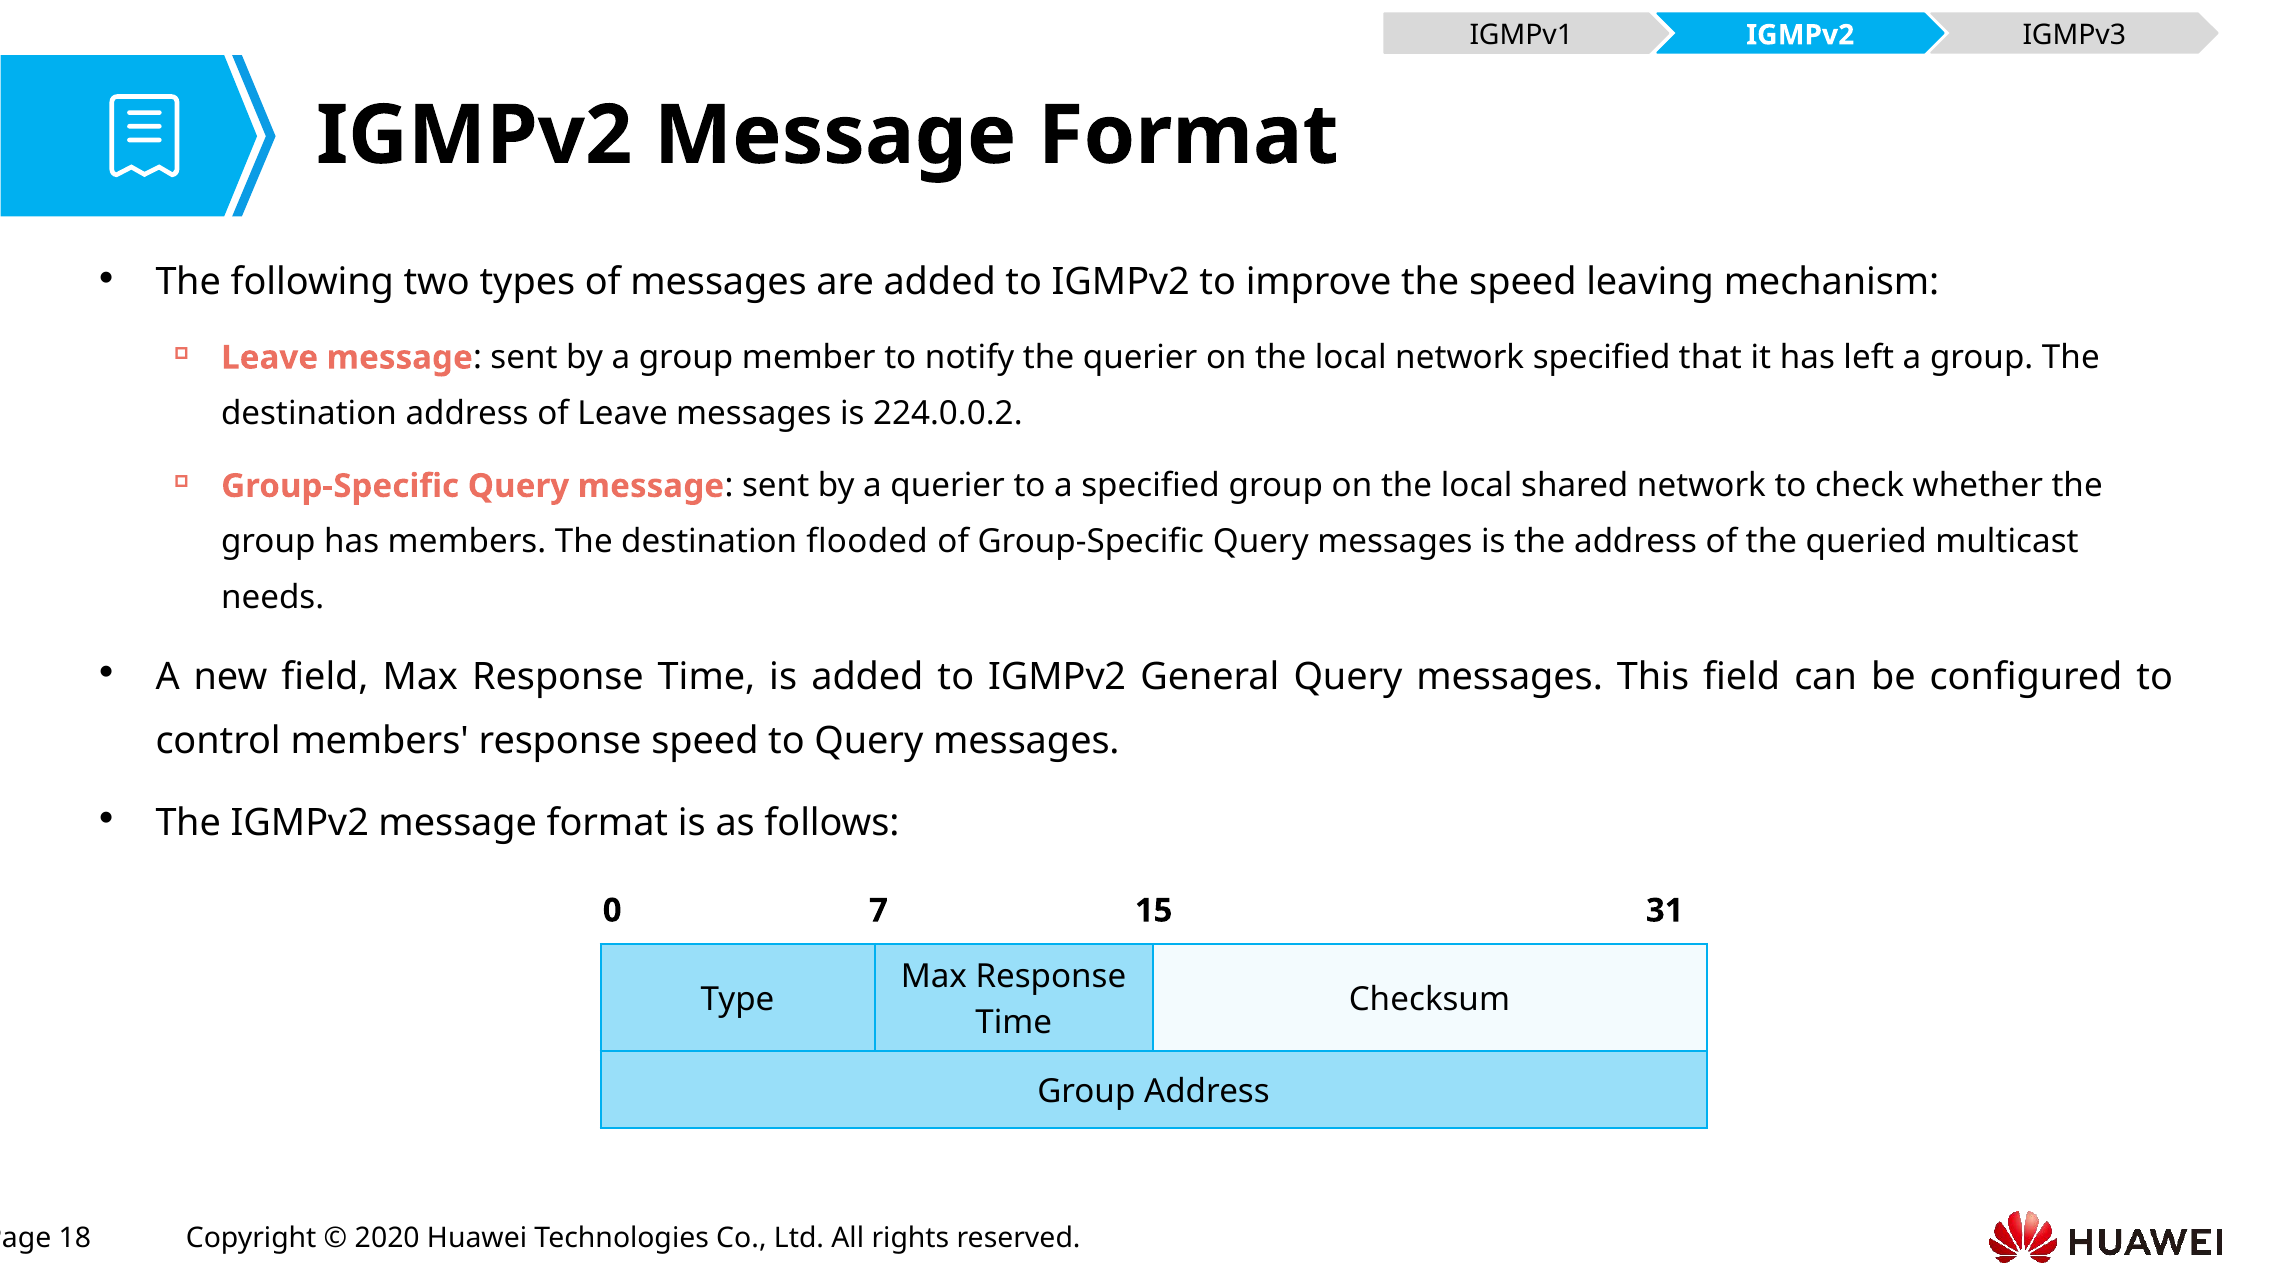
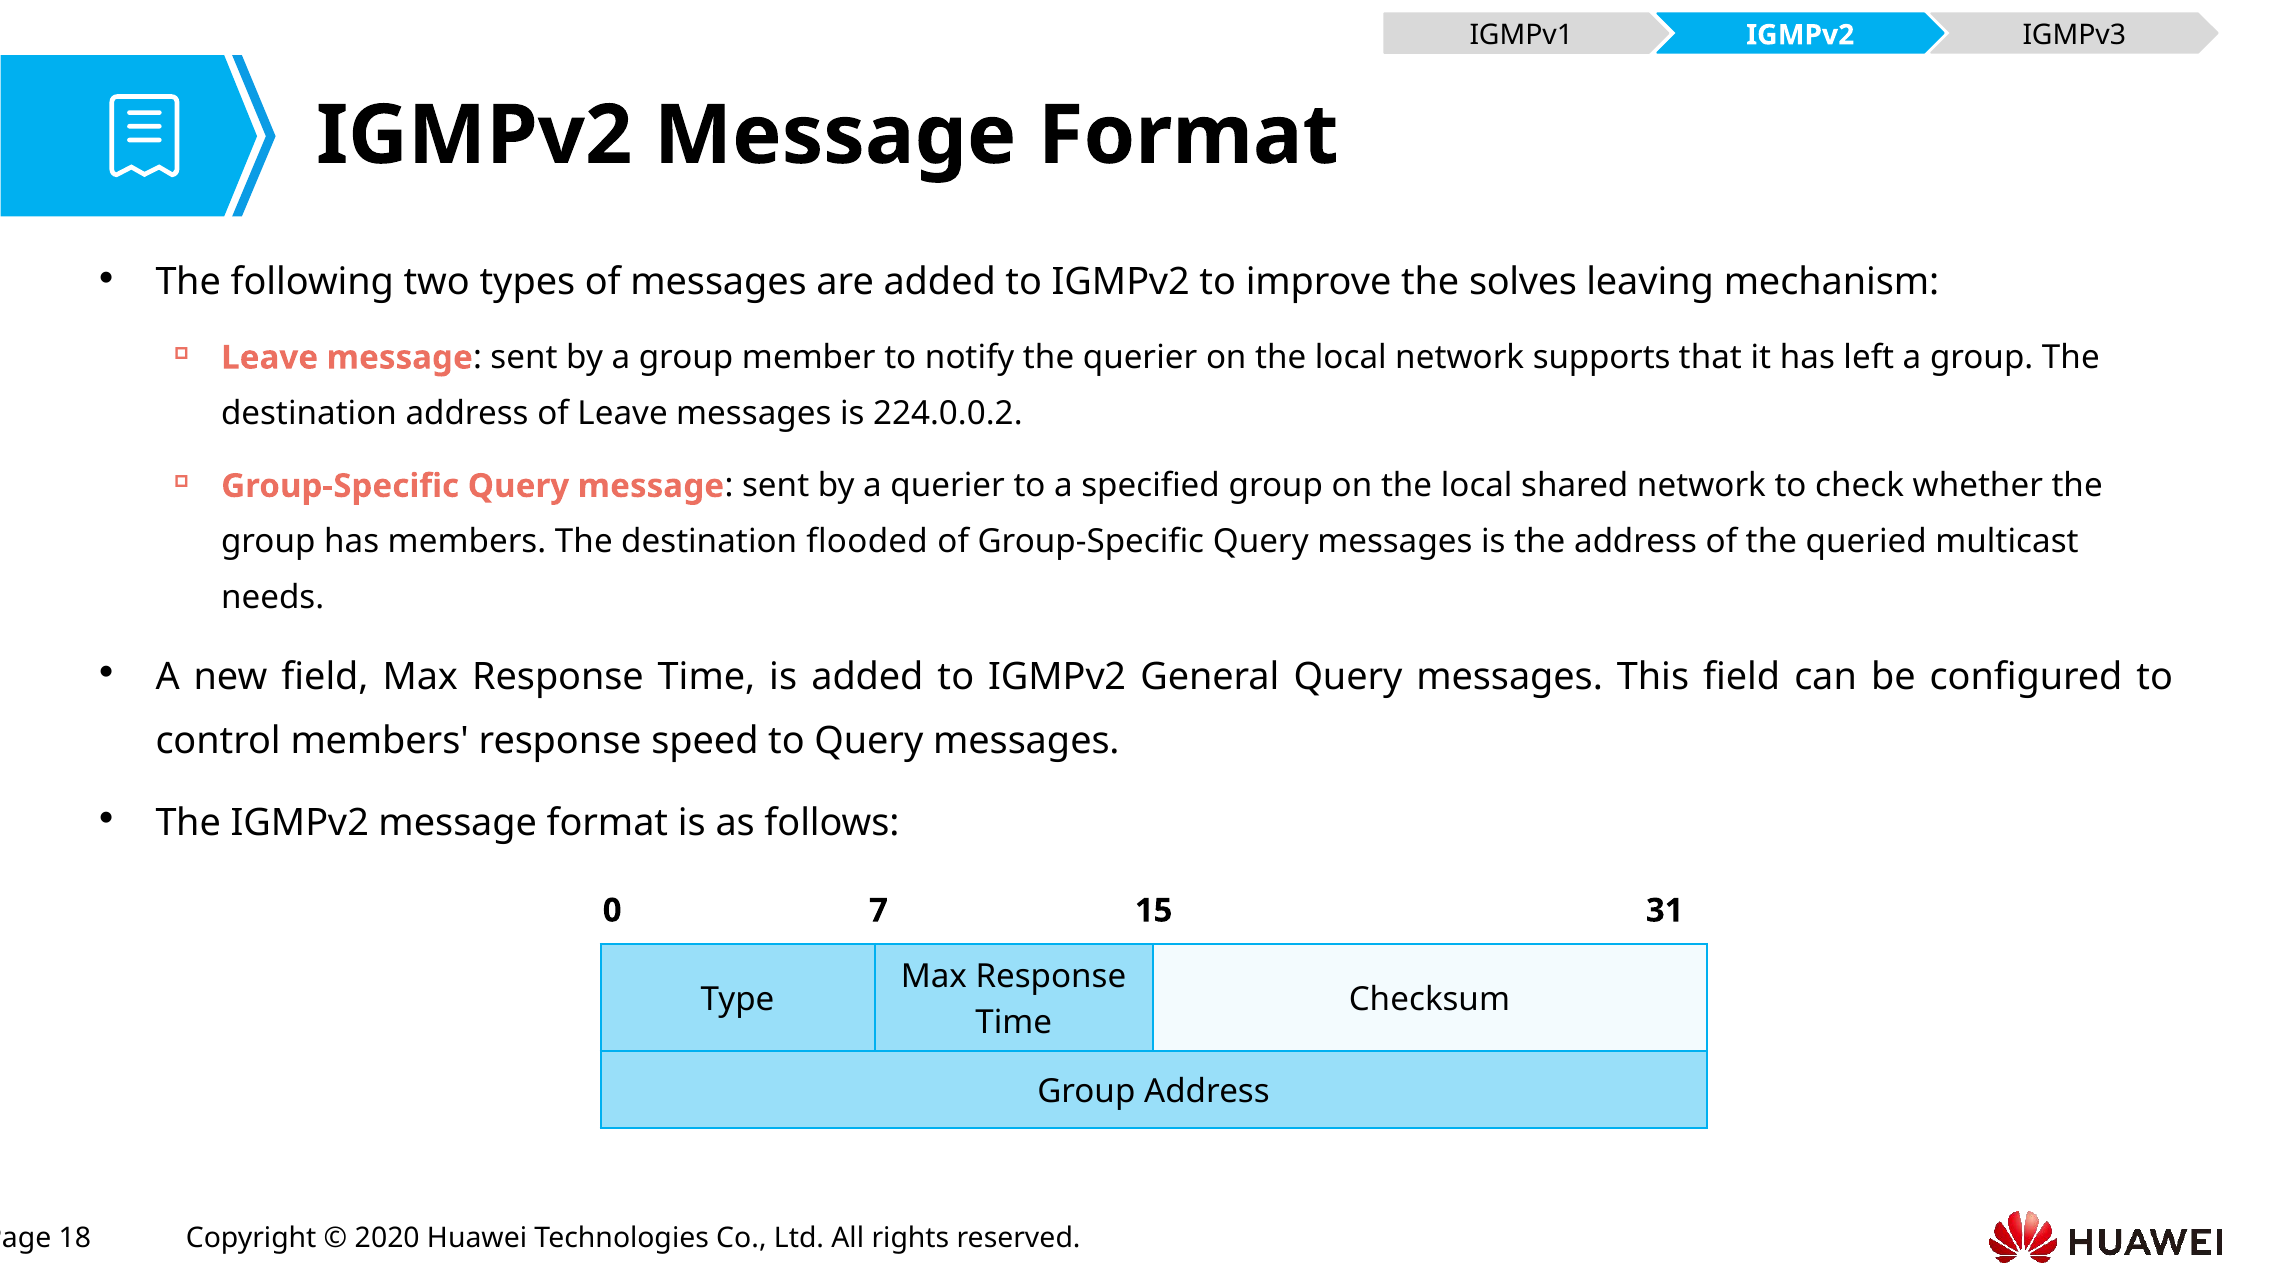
the speed: speed -> solves
network specified: specified -> supports
